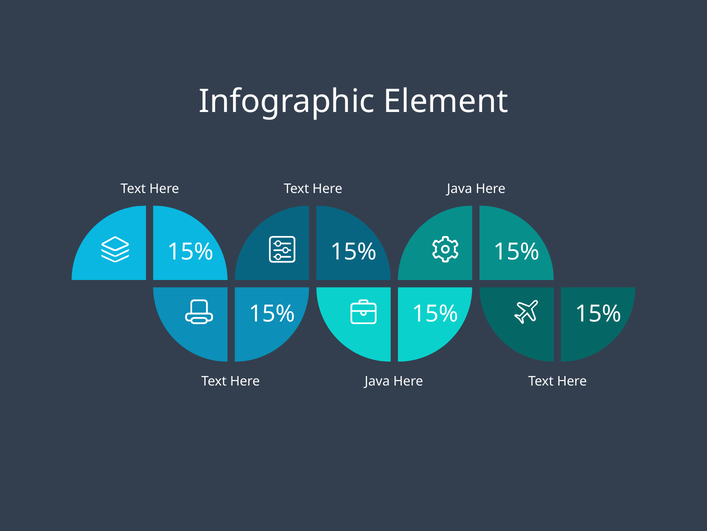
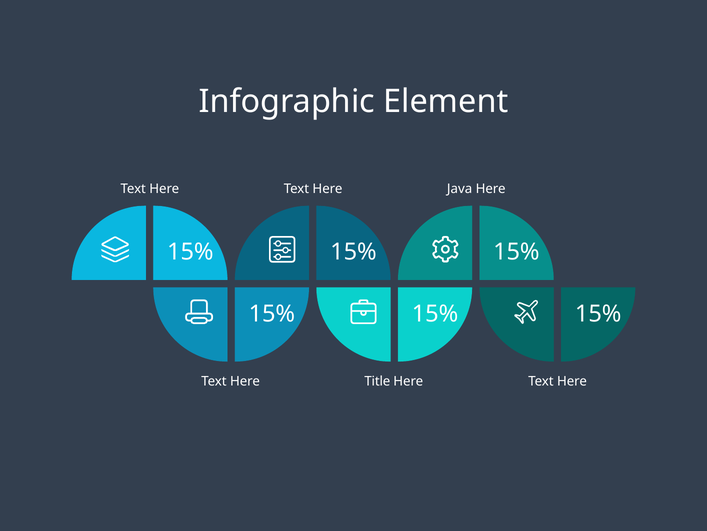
Java at (377, 381): Java -> Title
